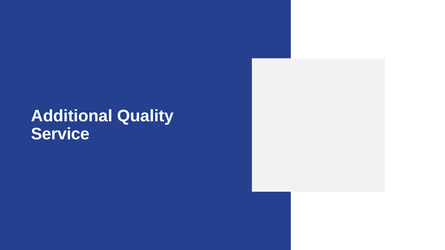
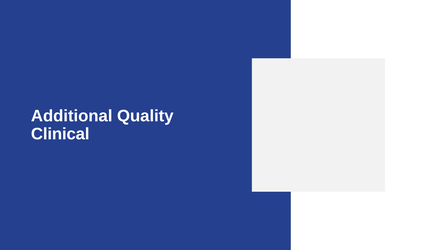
Service: Service -> Clinical
